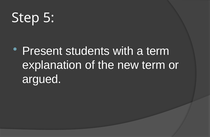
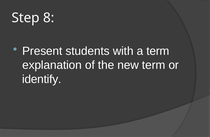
5: 5 -> 8
argued: argued -> identify
